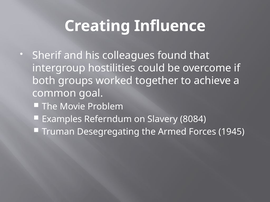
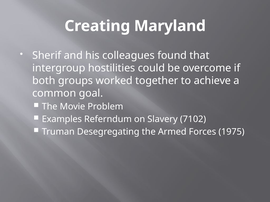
Influence: Influence -> Maryland
8084: 8084 -> 7102
1945: 1945 -> 1975
